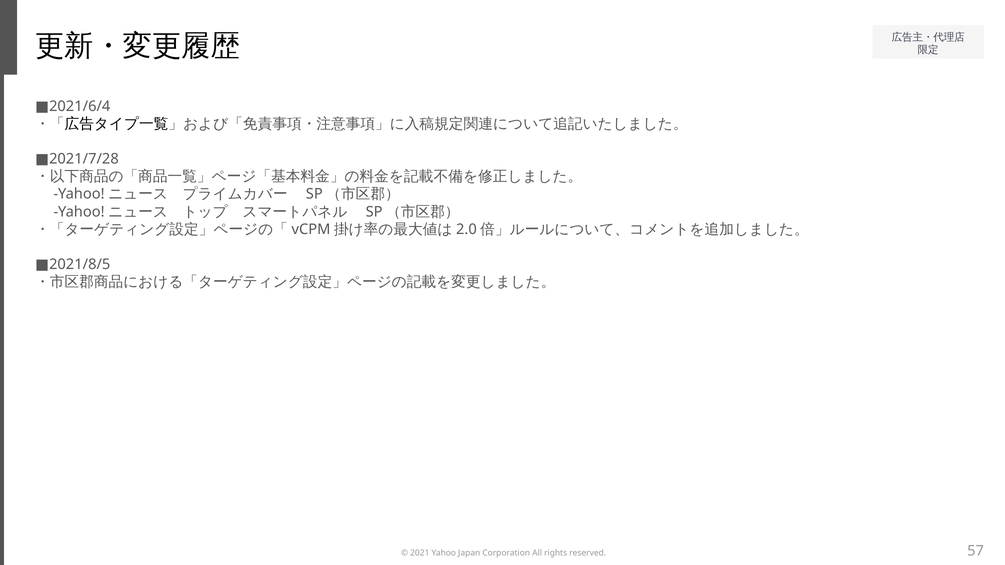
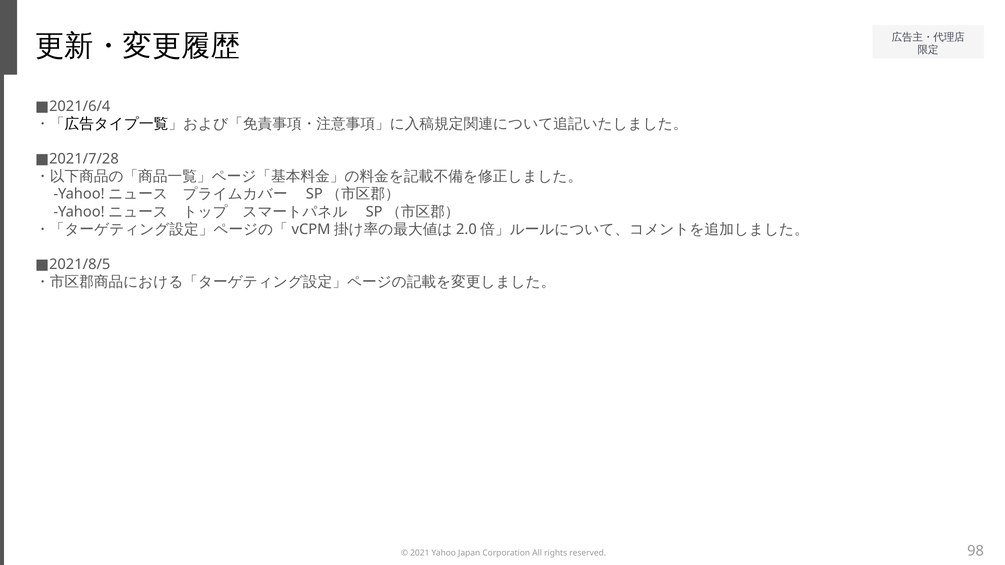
57: 57 -> 98
